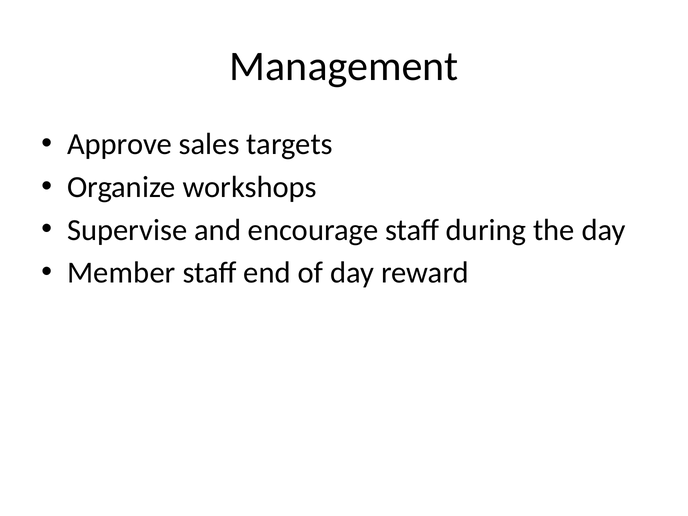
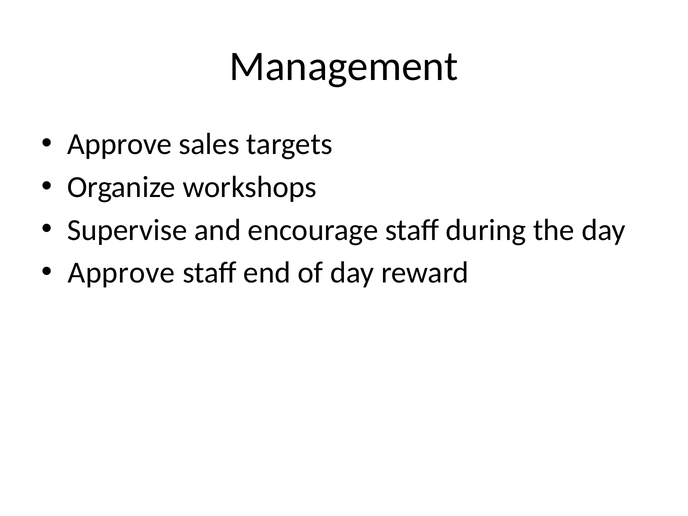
Member at (121, 273): Member -> Approve
